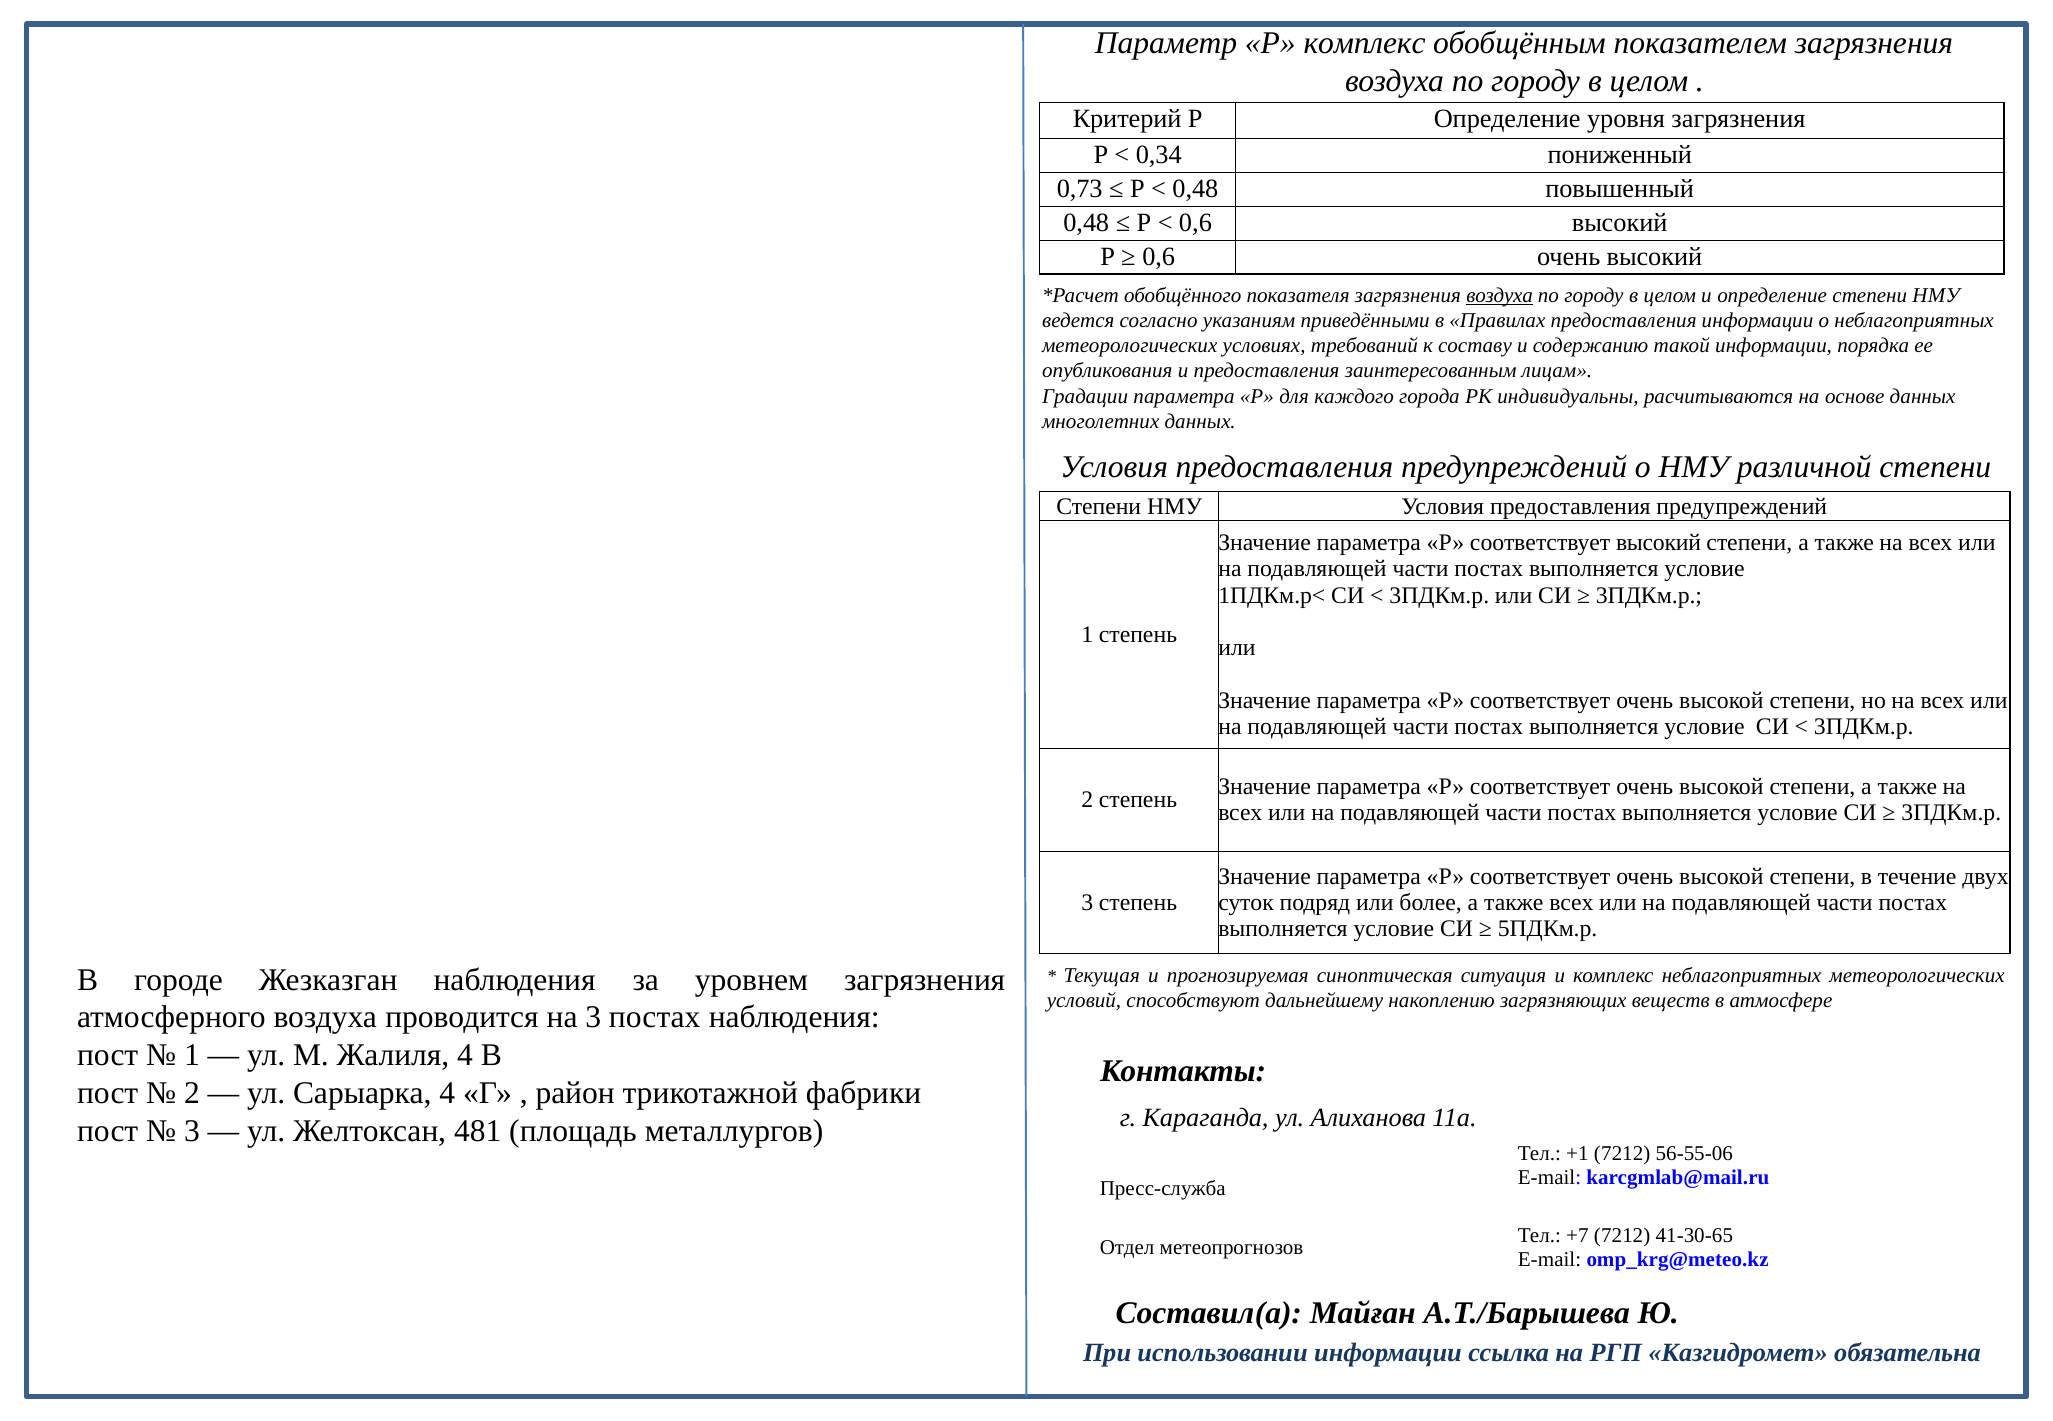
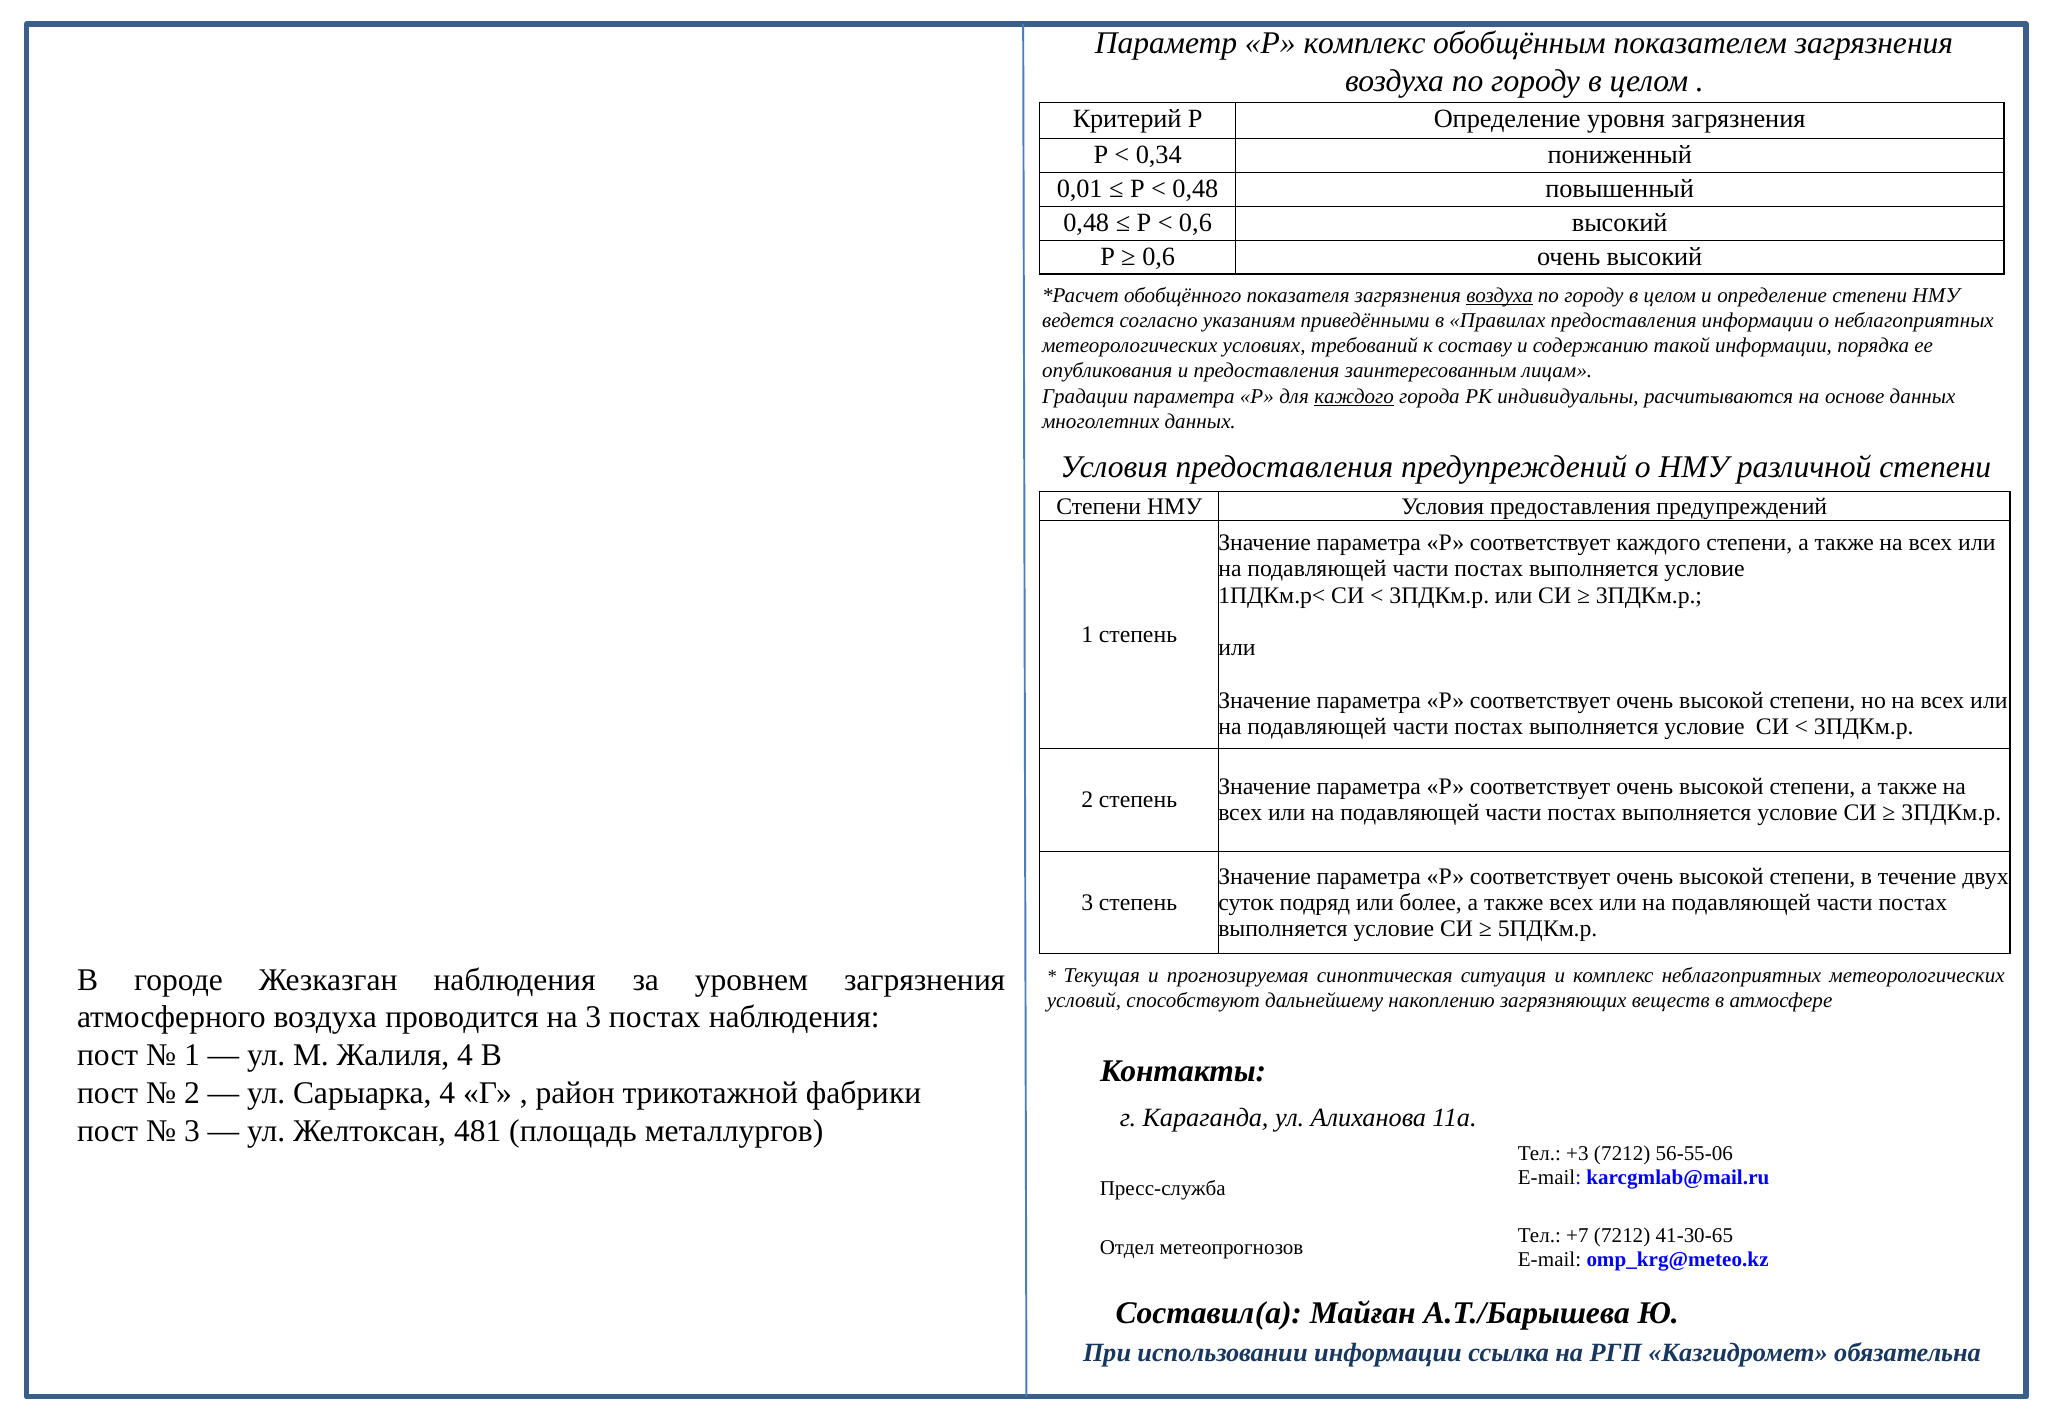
0,73: 0,73 -> 0,01
каждого at (1354, 396) underline: none -> present
соответствует высокий: высокий -> каждого
+1: +1 -> +3
